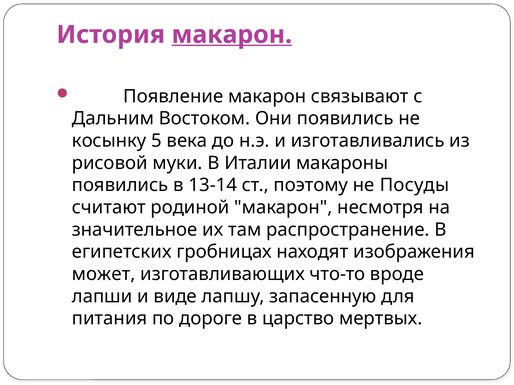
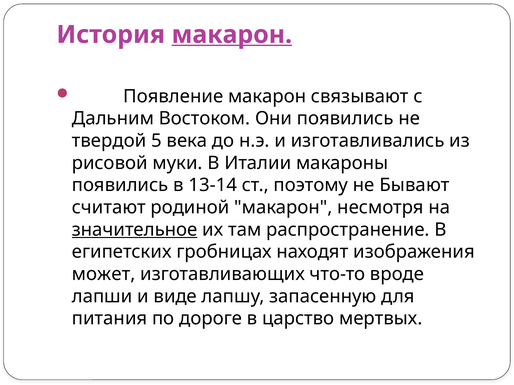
косынку: косынку -> твердой
Посуды: Посуды -> Бывают
значительное underline: none -> present
